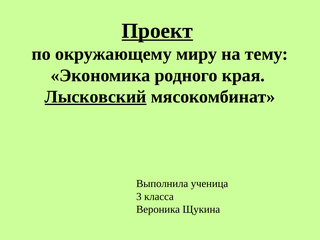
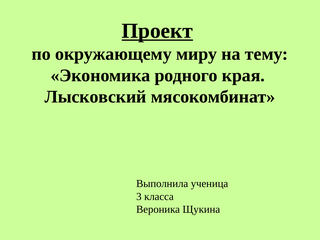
Лысковский underline: present -> none
